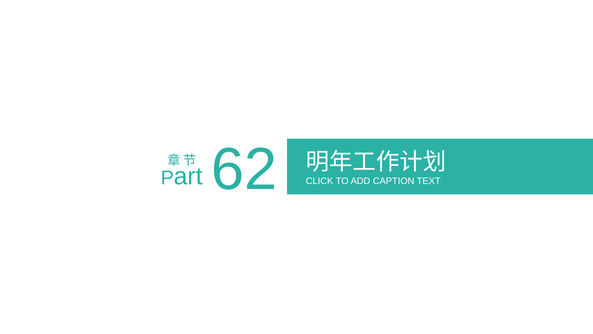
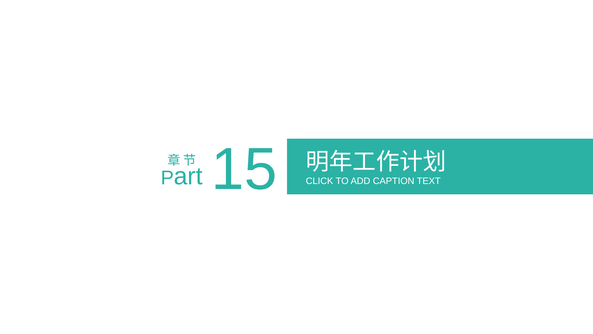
62: 62 -> 15
